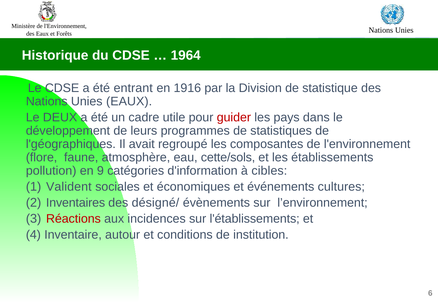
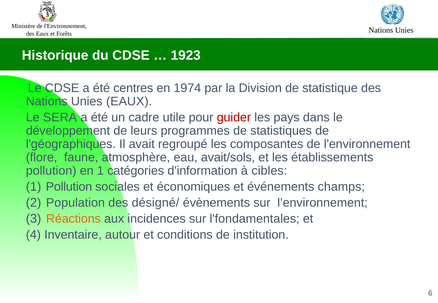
1964: 1964 -> 1923
entrant: entrant -> centres
1916: 1916 -> 1974
DEUX: DEUX -> SERA
cette/sols: cette/sols -> avait/sols
en 9: 9 -> 1
Valident at (69, 187): Valident -> Pollution
cultures: cultures -> champs
Inventaires: Inventaires -> Population
Réactions colour: red -> orange
l'établissements: l'établissements -> l'fondamentales
